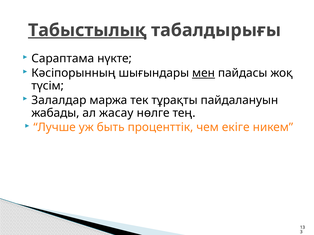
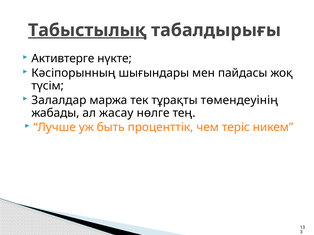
Сараптама: Сараптама -> Активтерге
мен underline: present -> none
пайдалануын: пайдалануын -> төмендеуінің
екіге: екіге -> теріс
